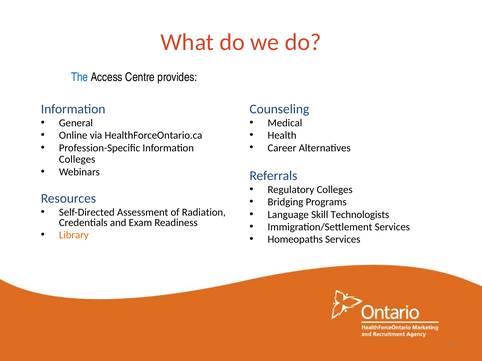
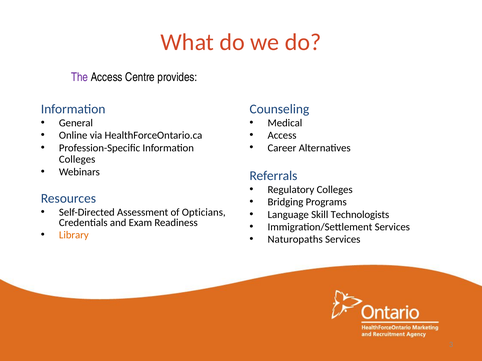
The colour: blue -> purple
Health at (282, 136): Health -> Access
Radiation: Radiation -> Opticians
Homeopaths: Homeopaths -> Naturopaths
